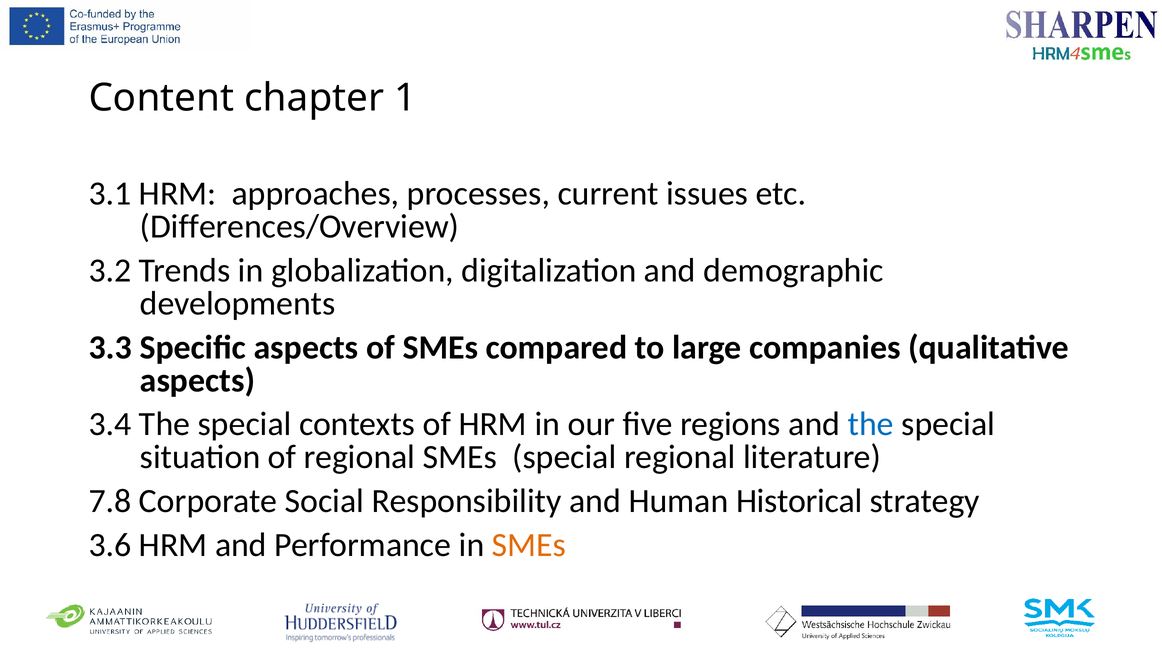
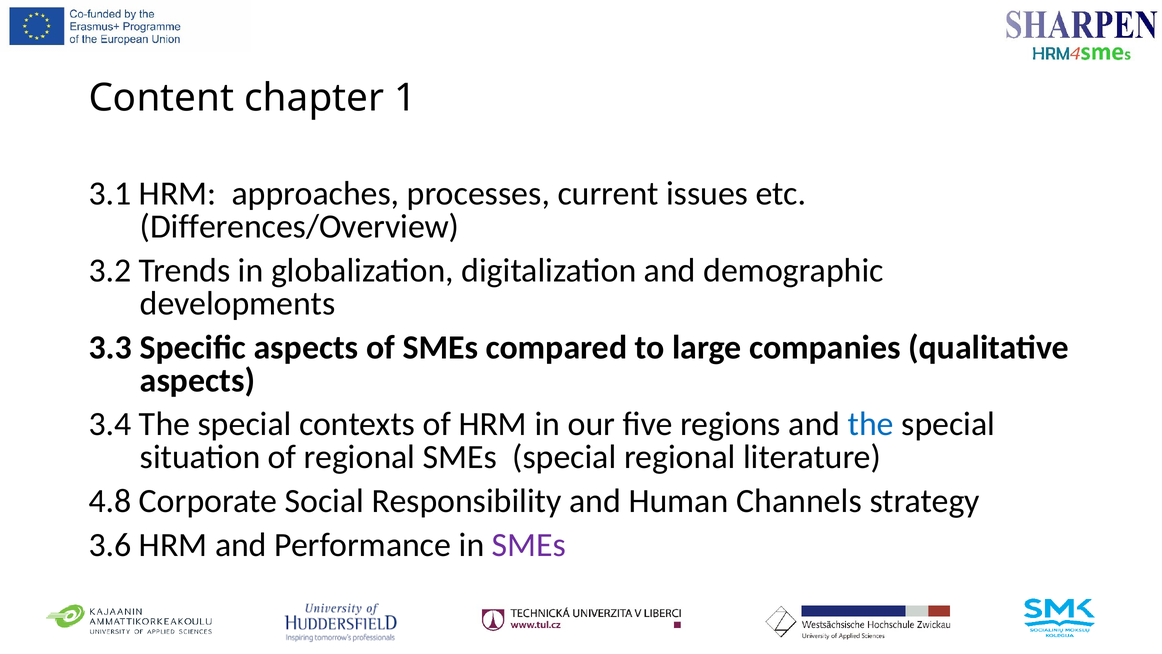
7.8: 7.8 -> 4.8
Historical: Historical -> Channels
SMEs at (529, 545) colour: orange -> purple
